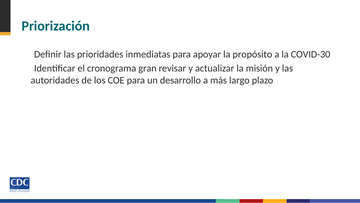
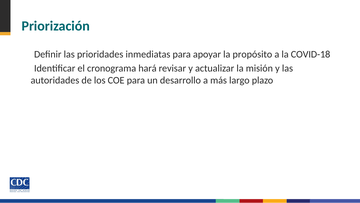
COVID-30: COVID-30 -> COVID-18
gran: gran -> hará
